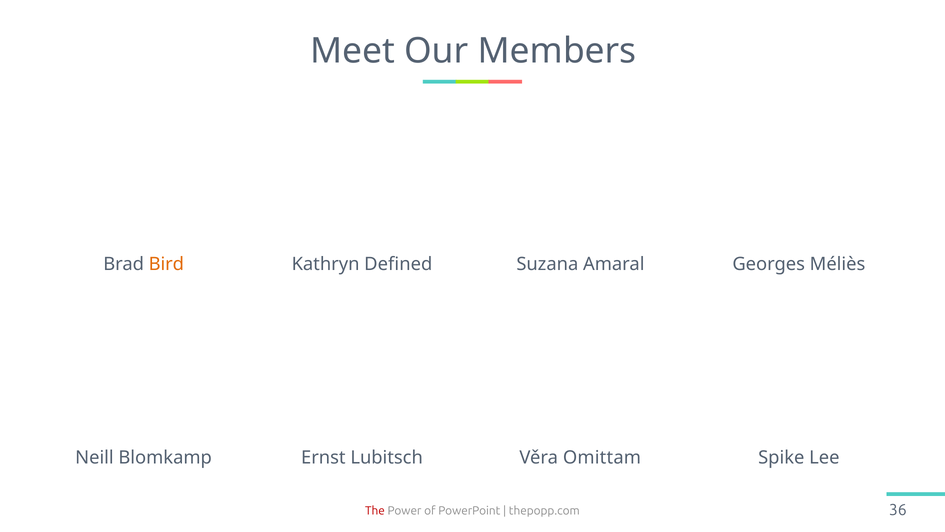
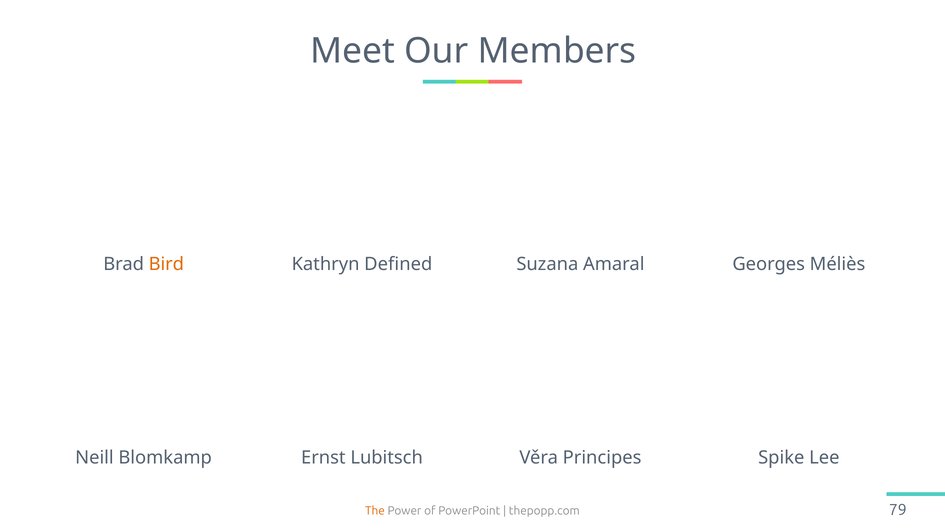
Omittam: Omittam -> Principes
The colour: red -> orange
36: 36 -> 79
